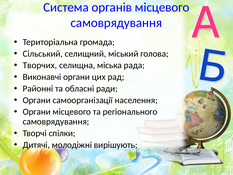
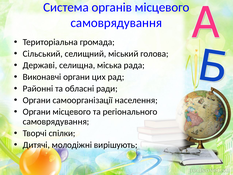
Творчих: Творчих -> Державі
